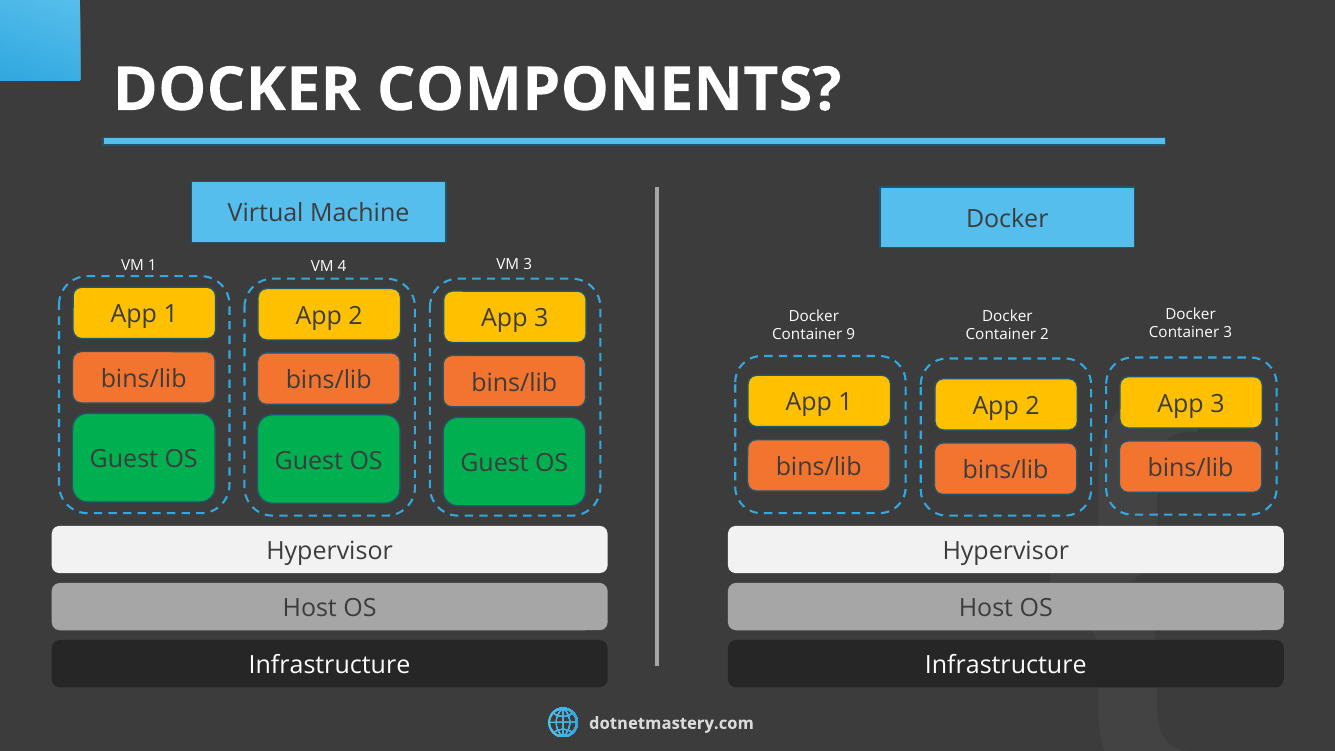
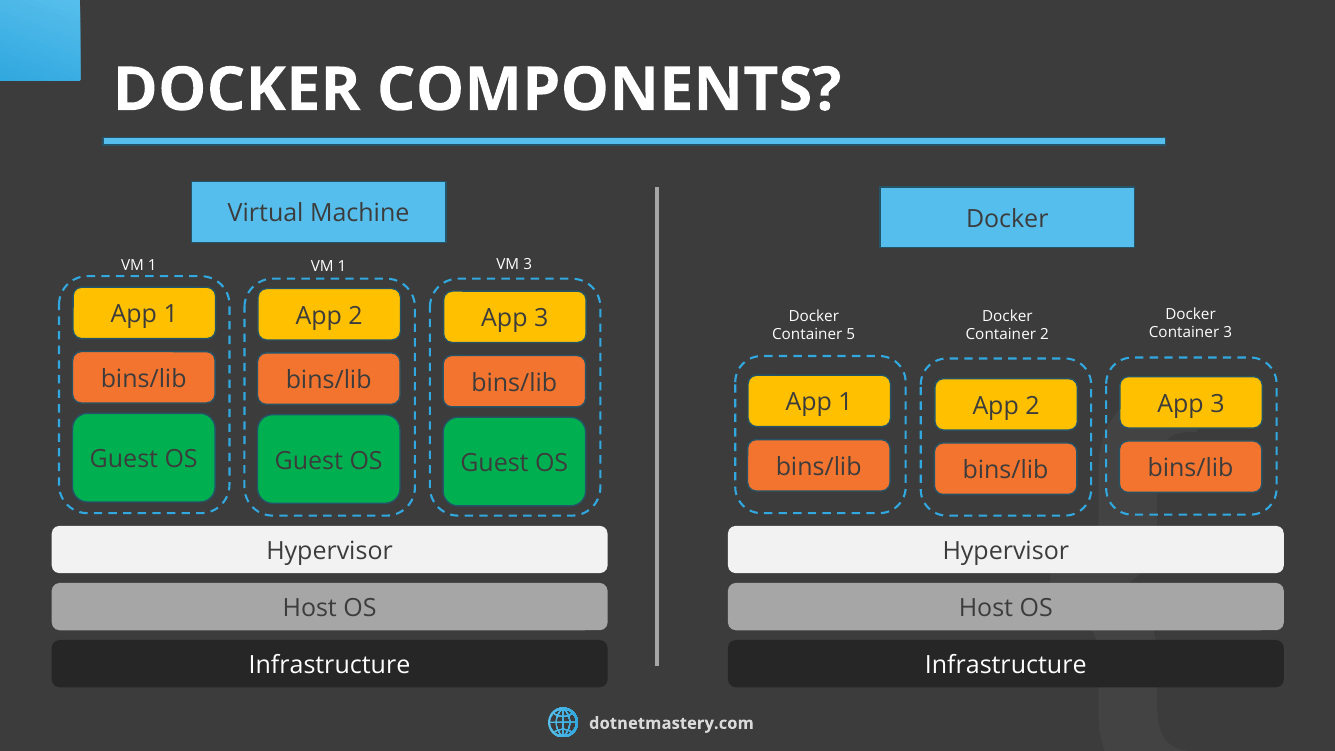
1 VM 4: 4 -> 1
9: 9 -> 5
